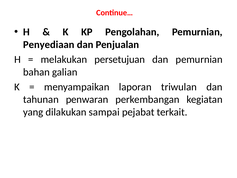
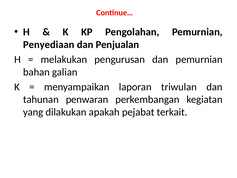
persetujuan: persetujuan -> pengurusan
sampai: sampai -> apakah
